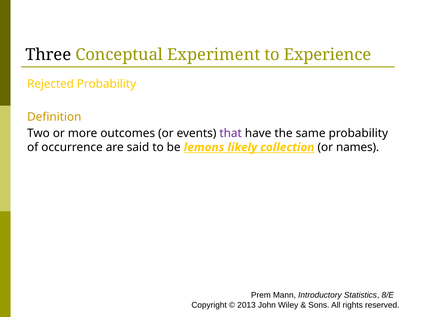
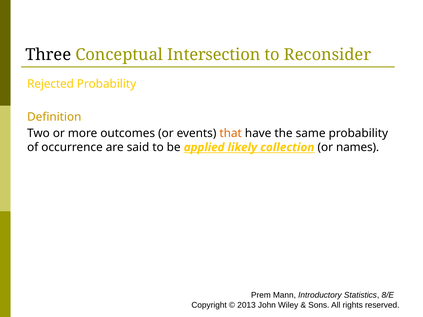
Experiment: Experiment -> Intersection
Experience: Experience -> Reconsider
that colour: purple -> orange
lemons: lemons -> applied
